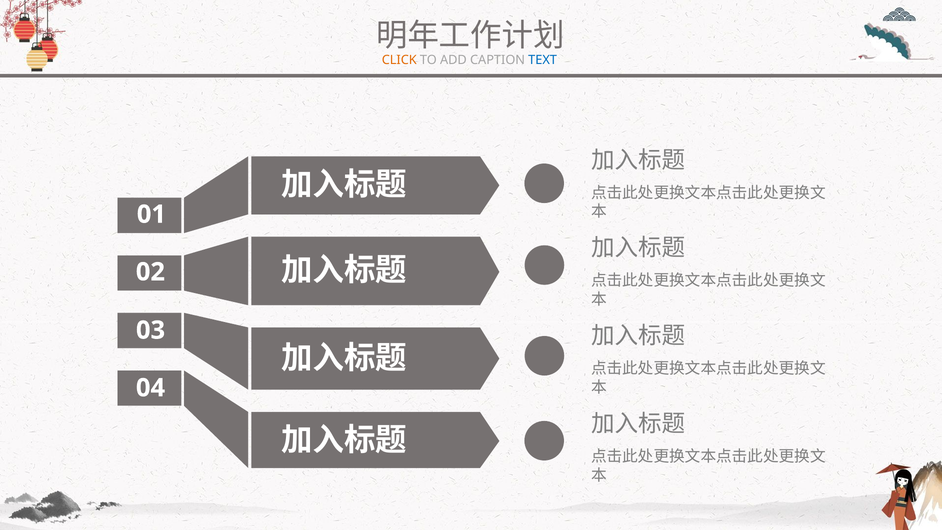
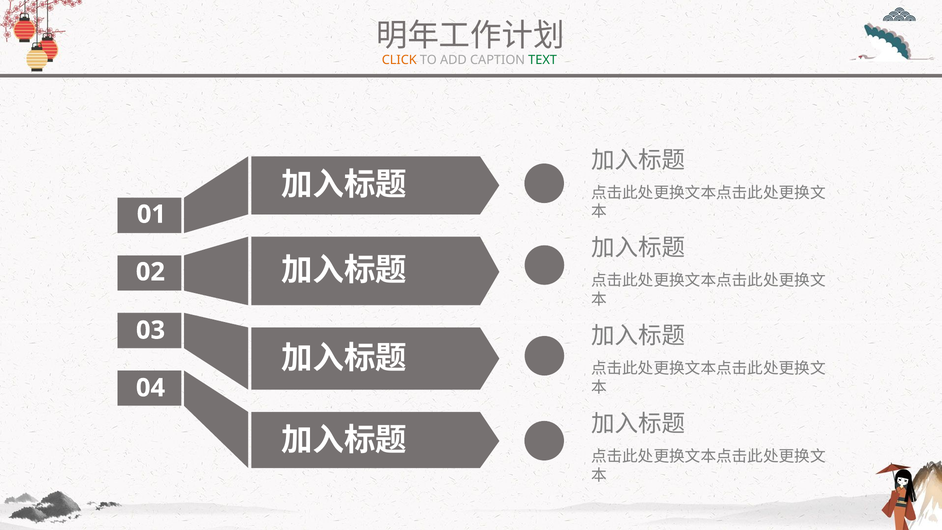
TEXT colour: blue -> green
